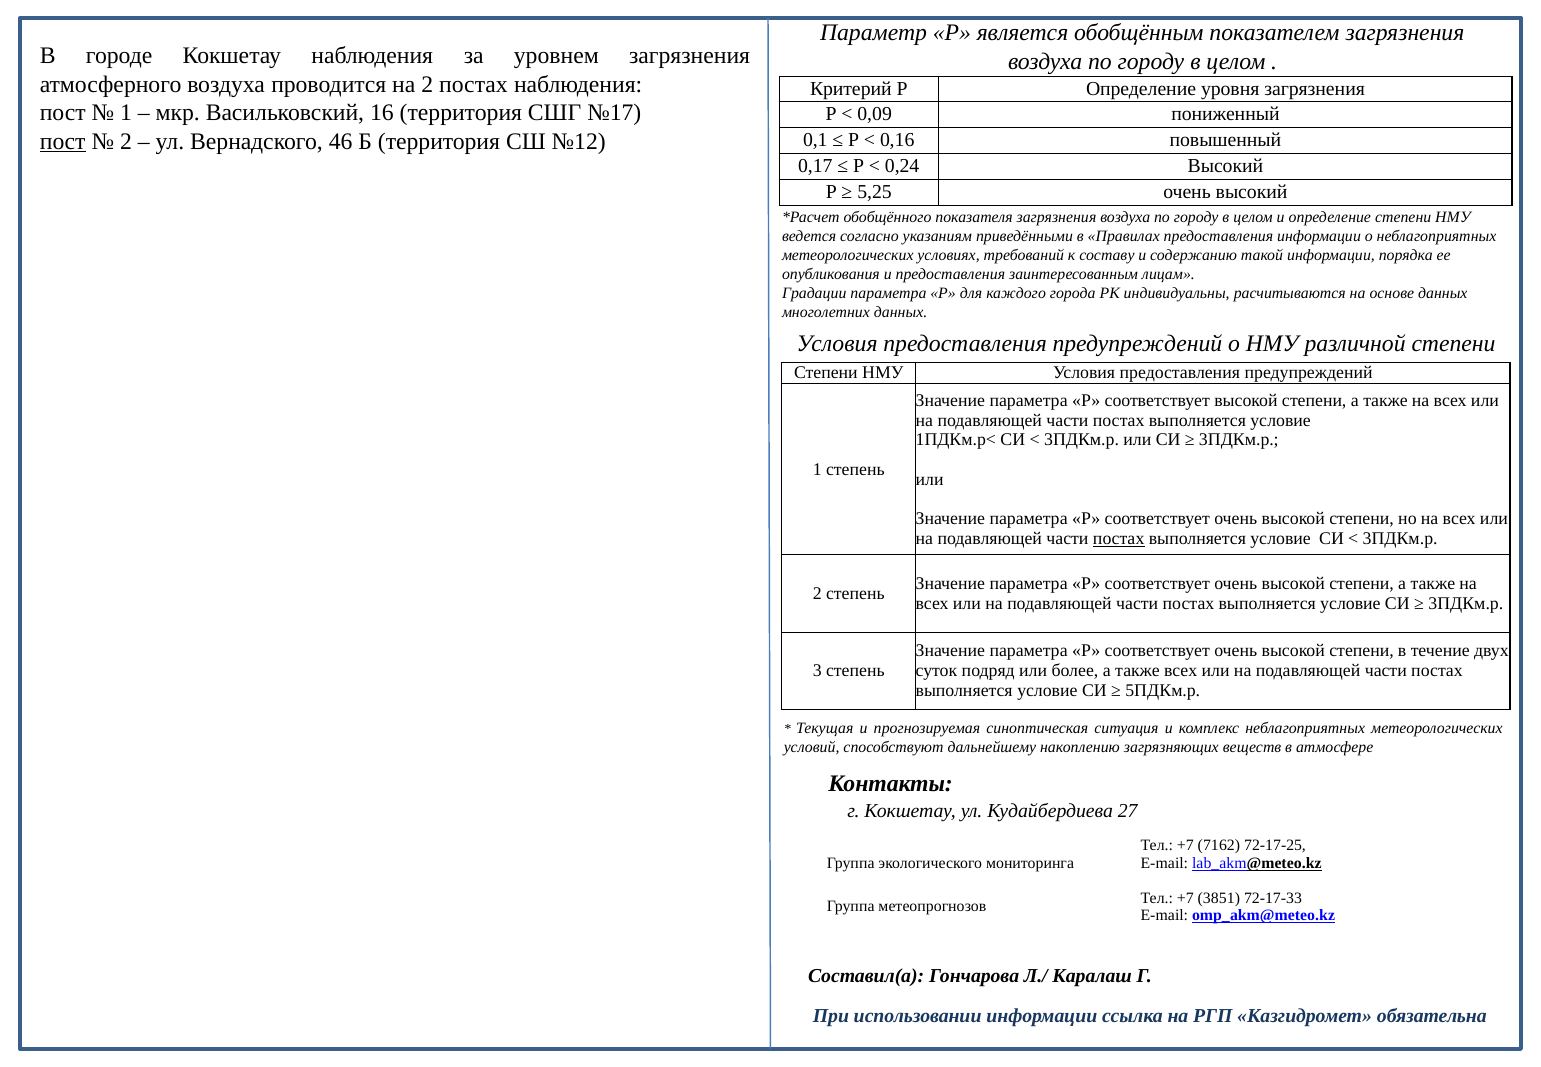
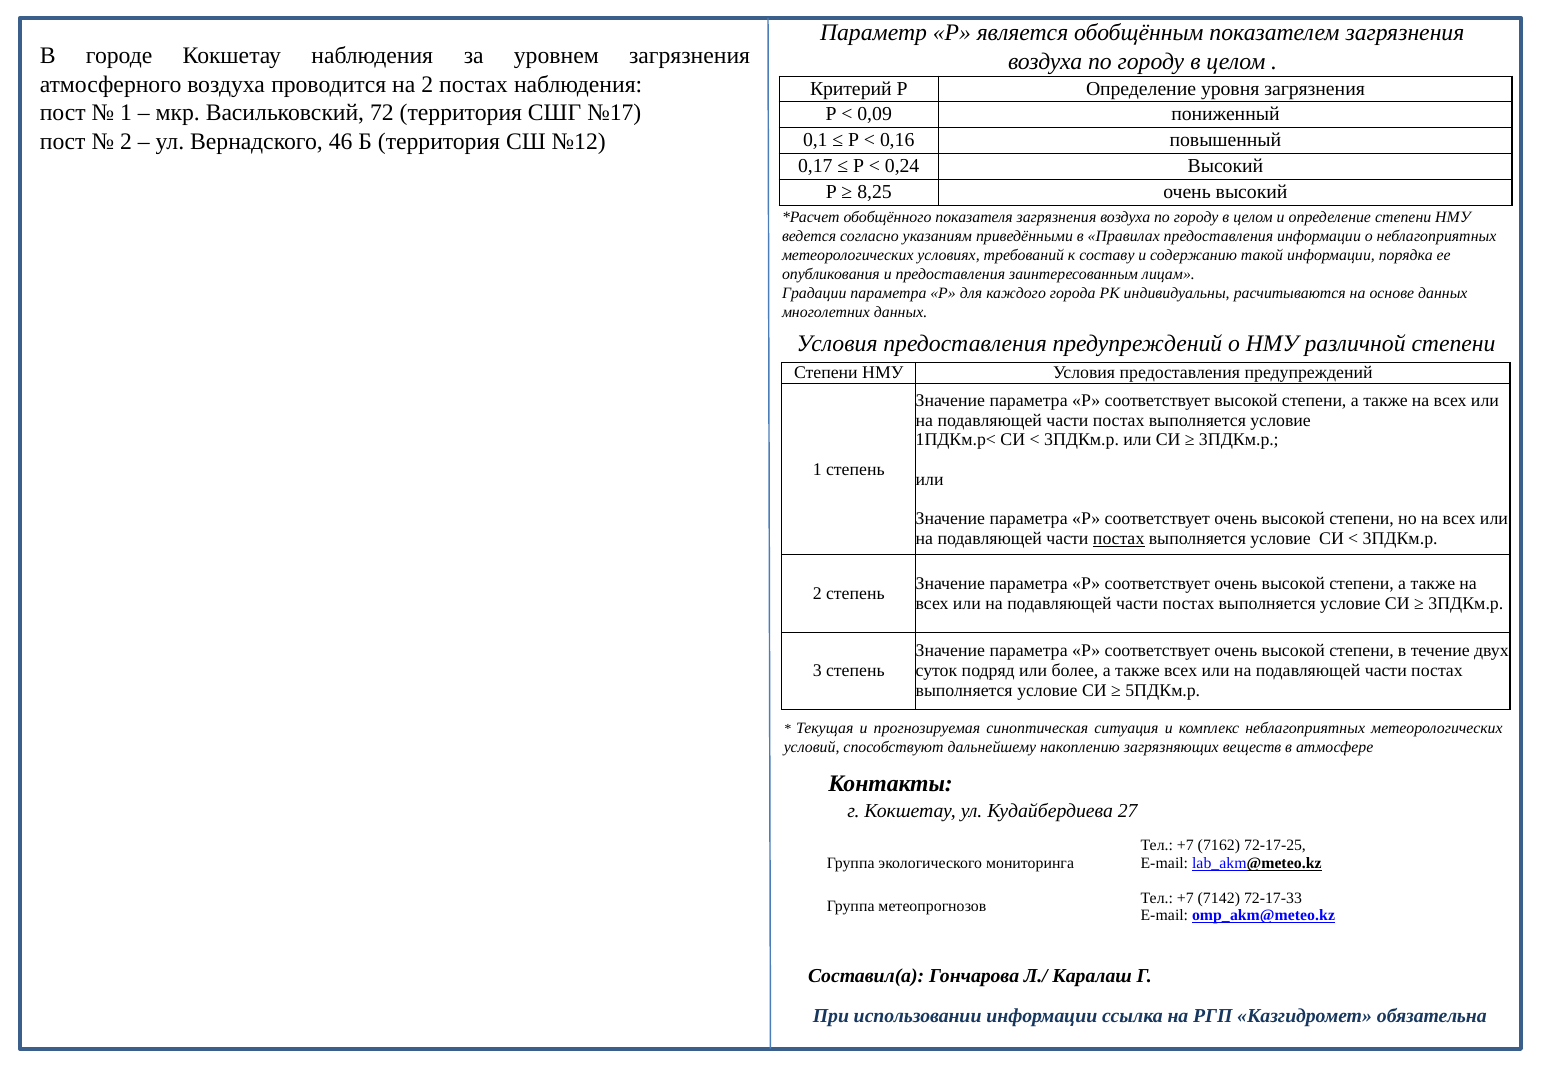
16: 16 -> 72
пост at (63, 141) underline: present -> none
5,25: 5,25 -> 8,25
3851: 3851 -> 7142
